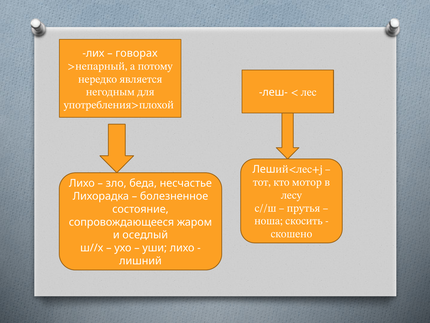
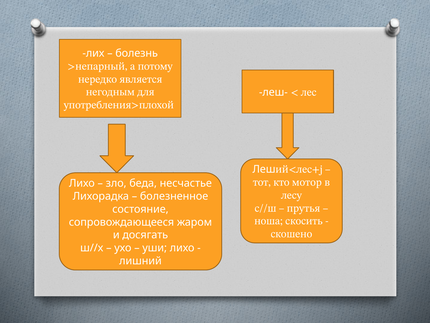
говорах: говорах -> болезнь
оседлый: оседлый -> досягать
